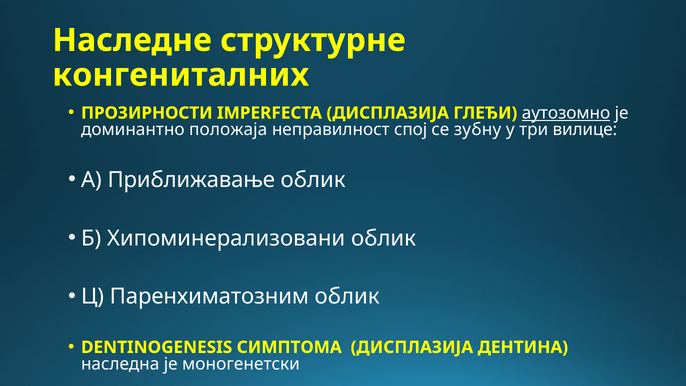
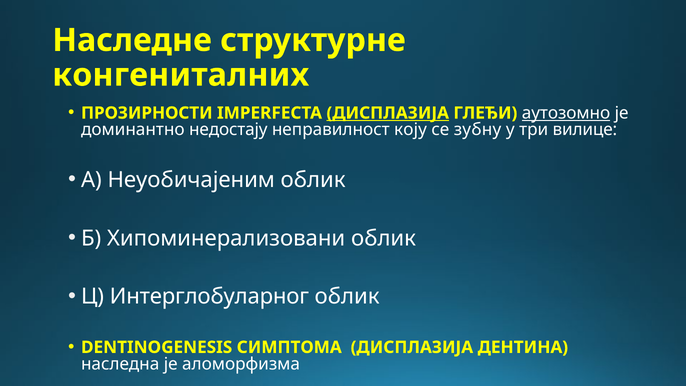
ДИСПЛАЗИЈА at (388, 113) underline: none -> present
положаја: положаја -> недостају
спој: спој -> коју
Приближавање: Приближавање -> Неуобичајеним
Паренхиматозним: Паренхиматозним -> Интерглобуларног
моногенетски: моногенетски -> аломорфизма
